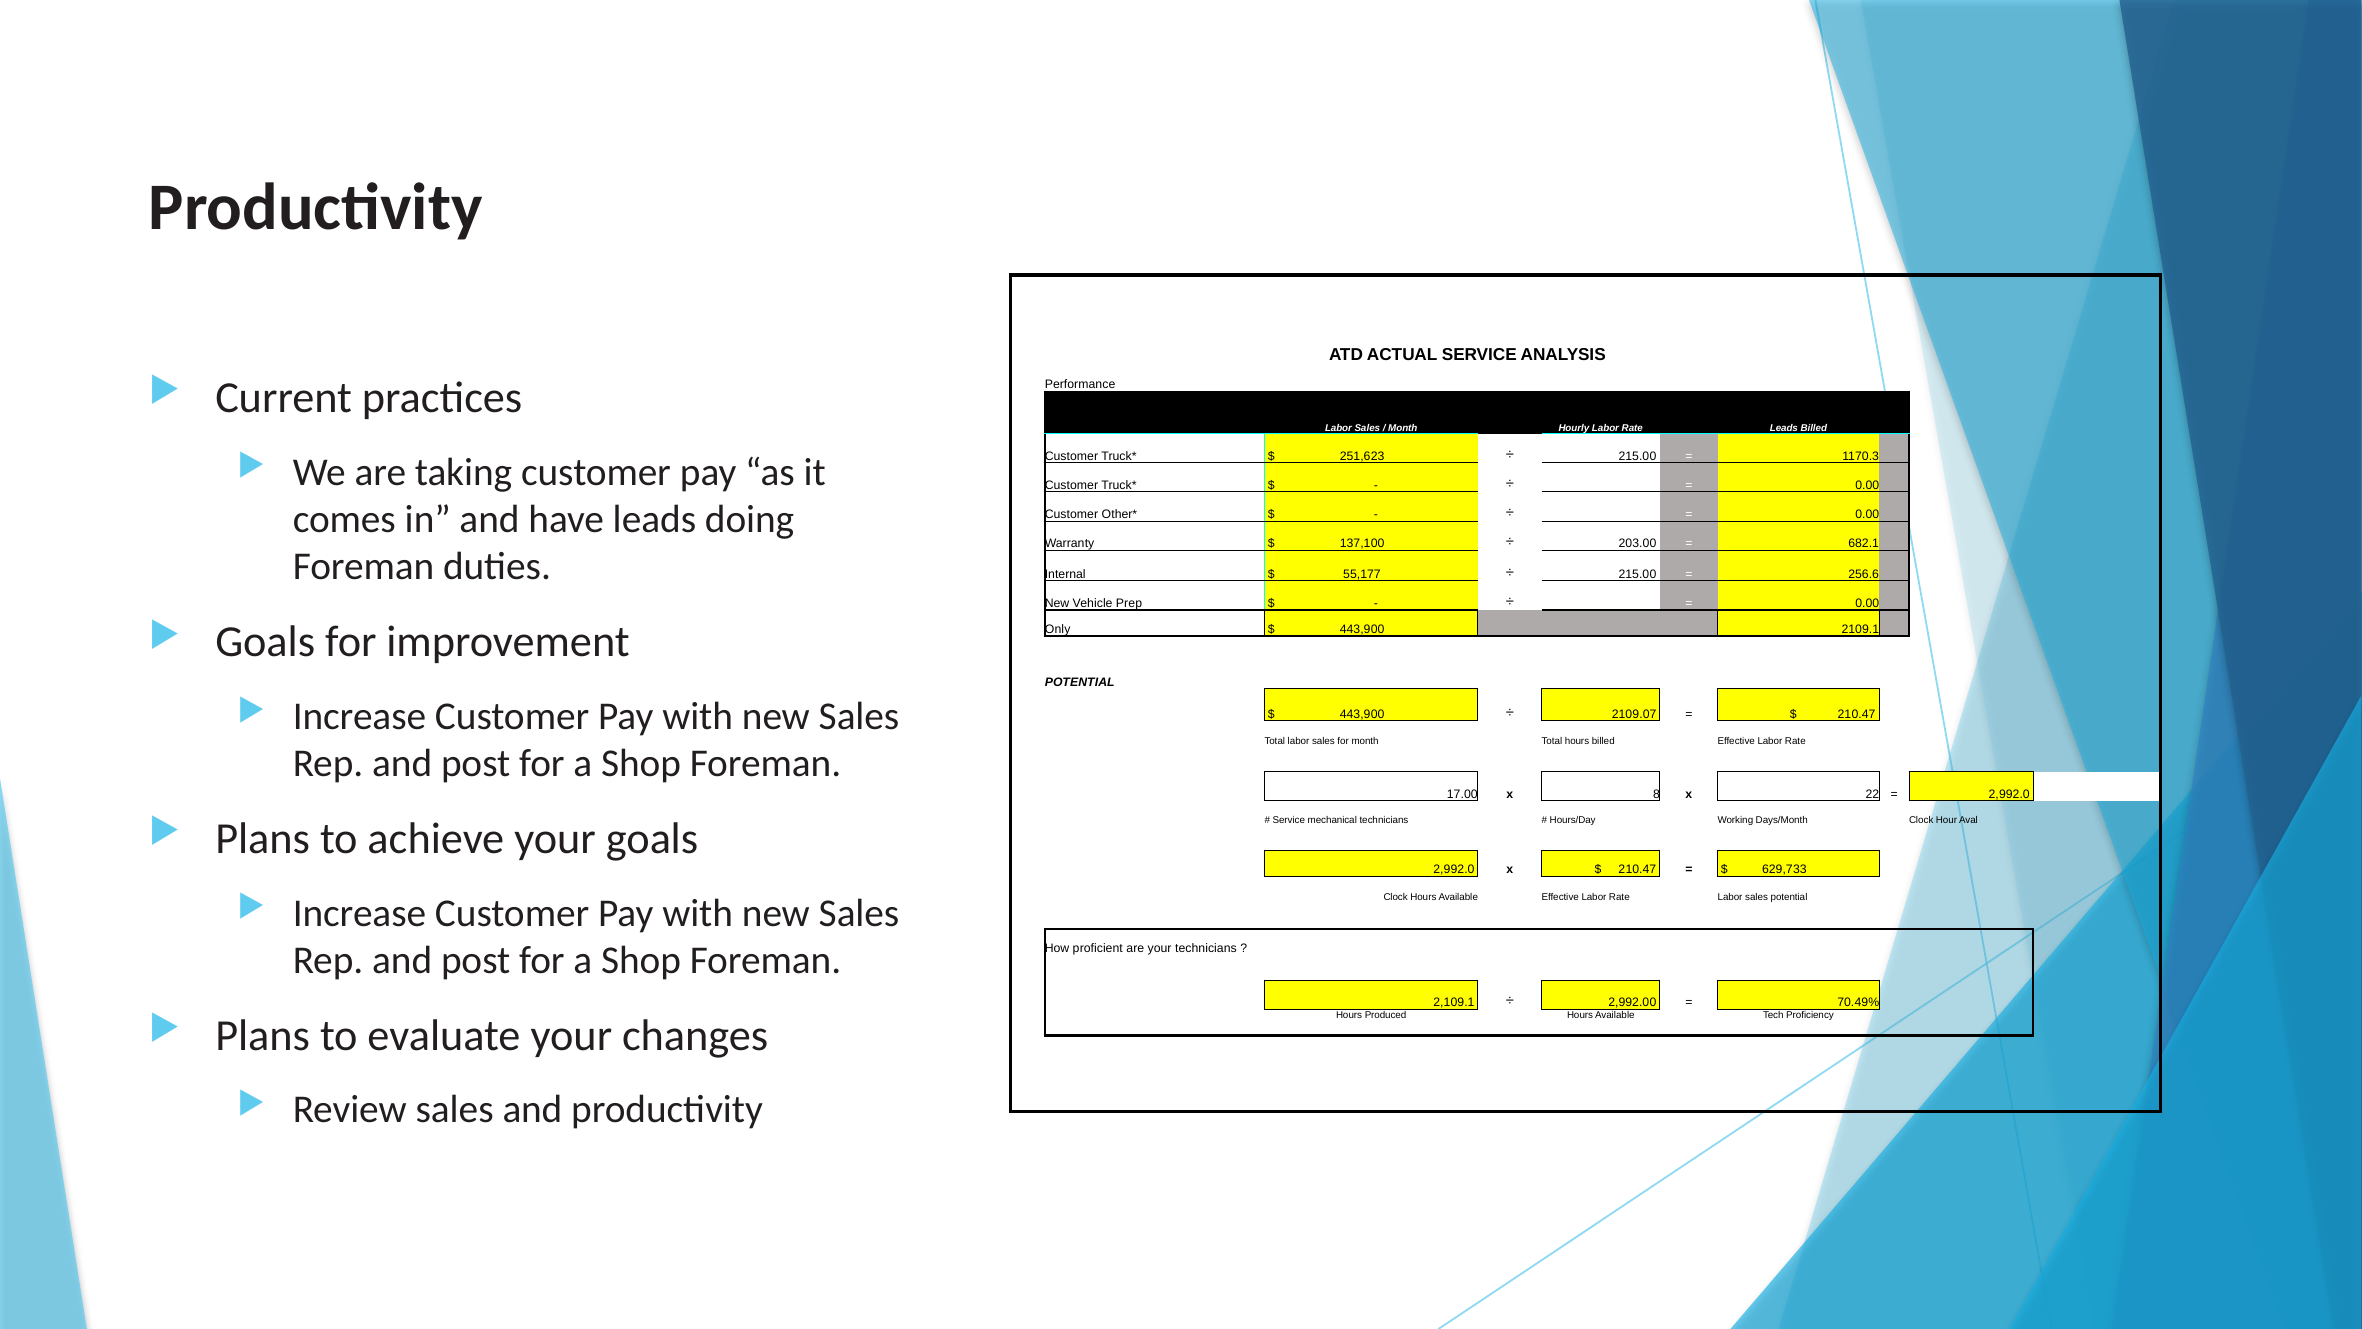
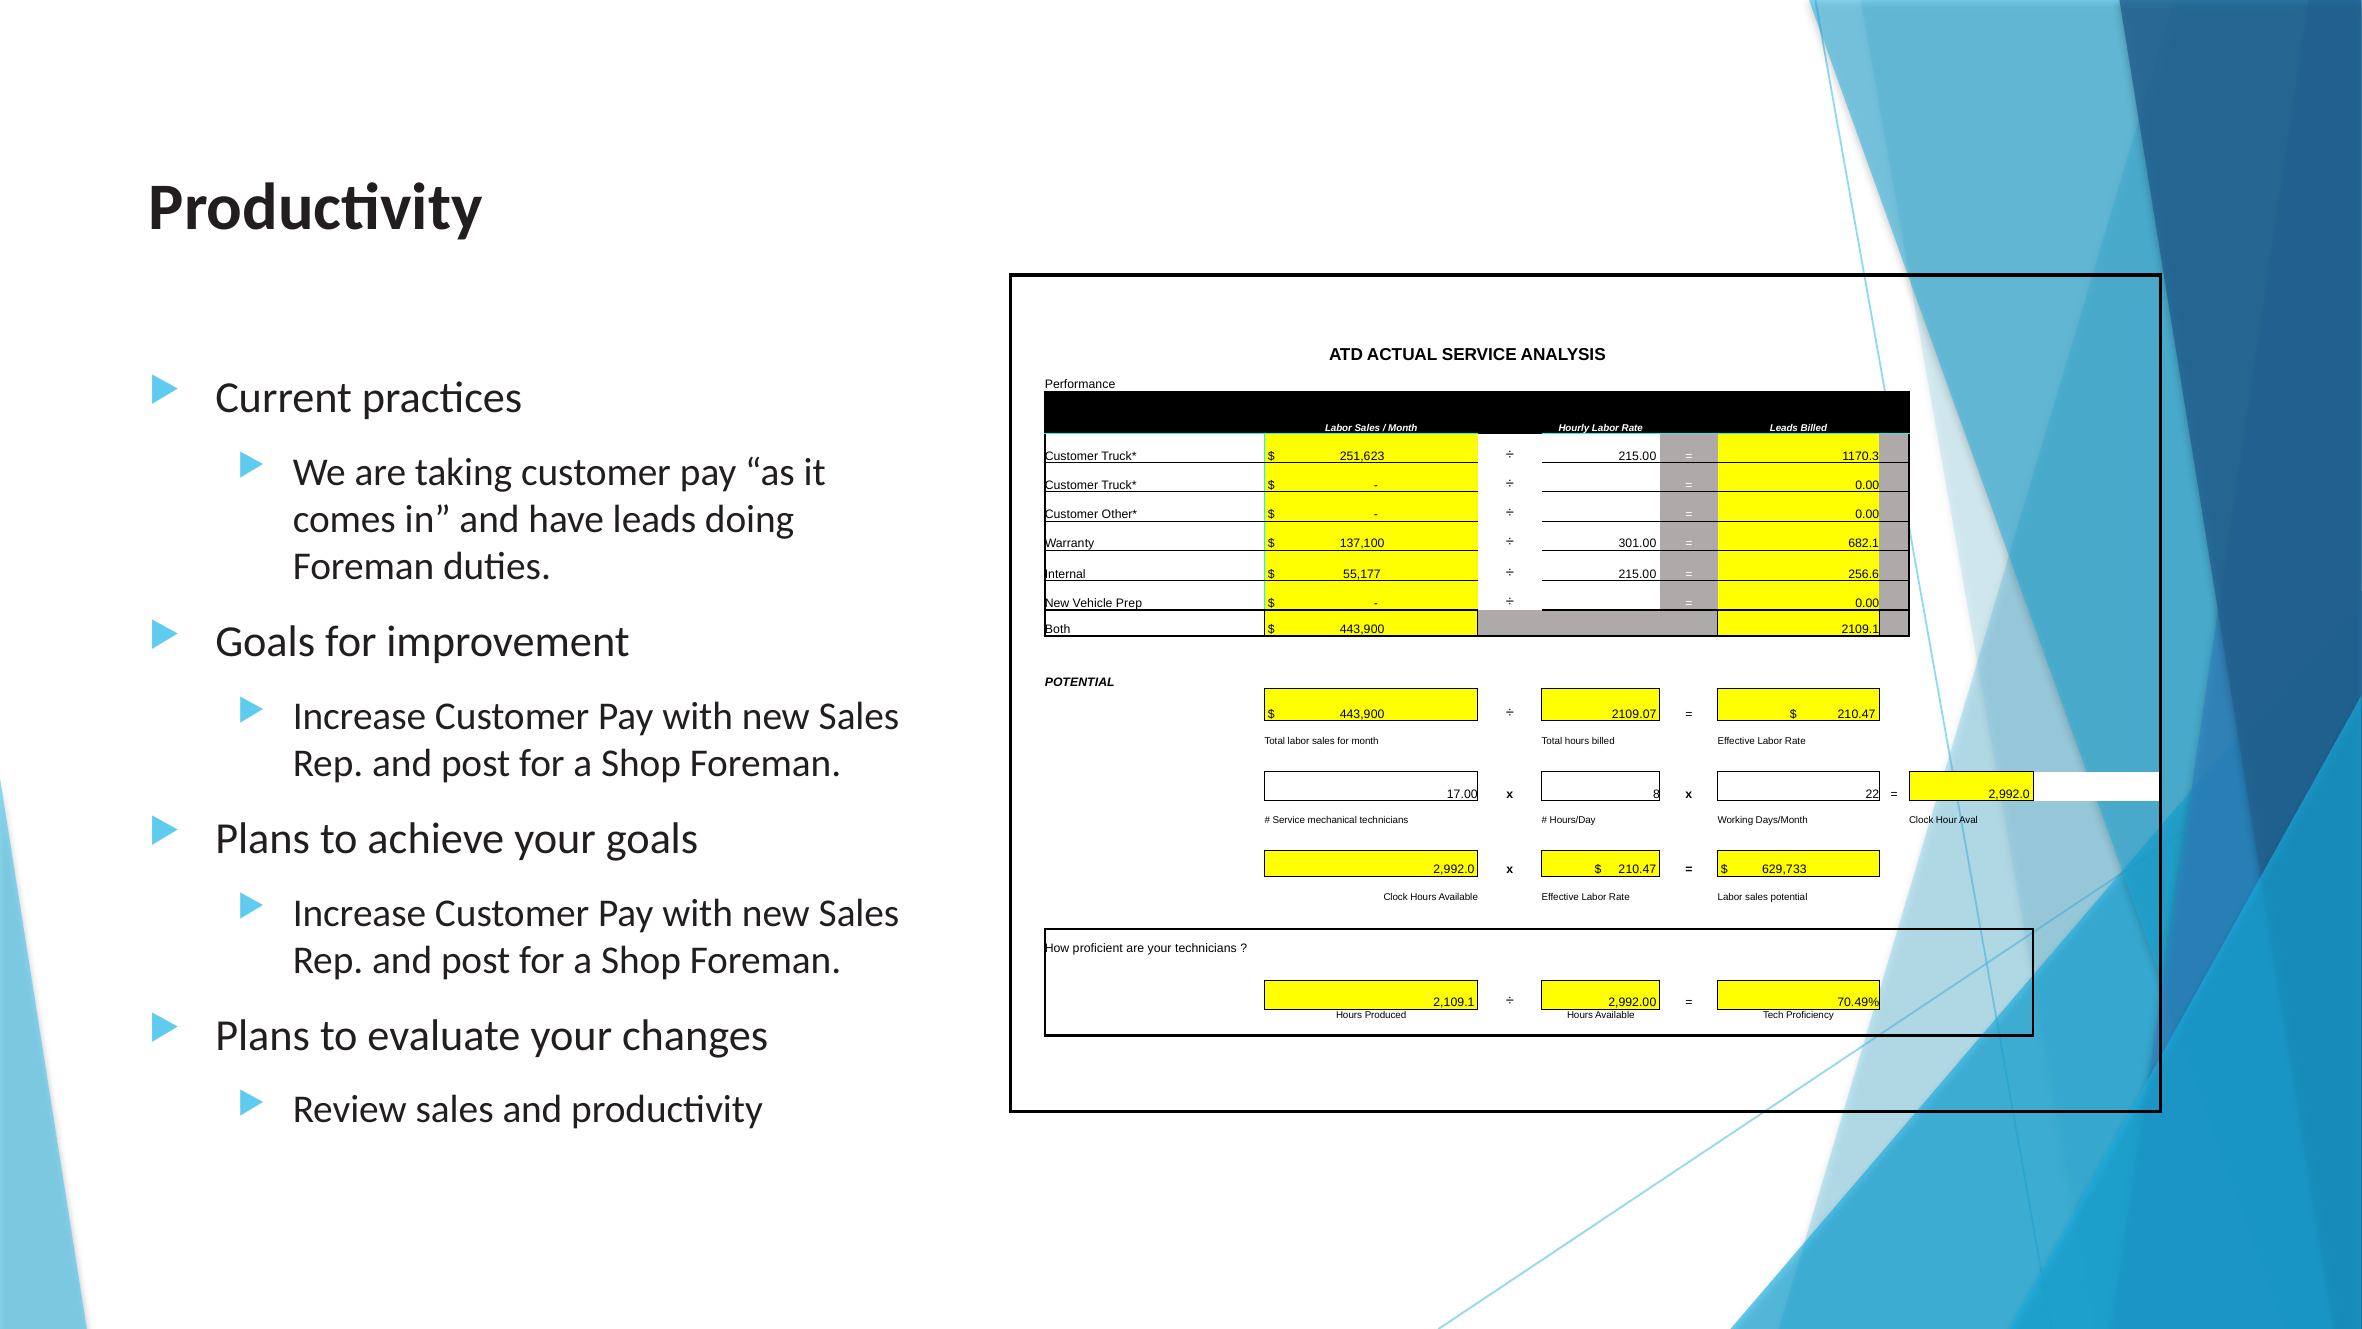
203.00: 203.00 -> 301.00
Only: Only -> Both
